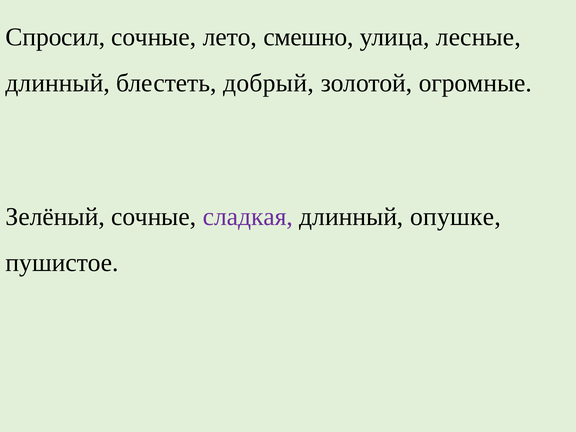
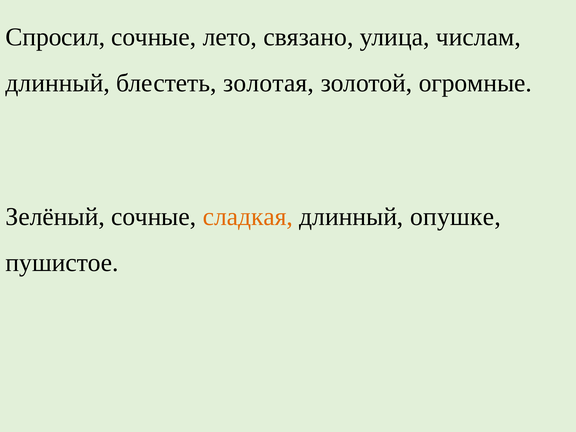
смешно: смешно -> связано
лесные: лесные -> числам
добрый: добрый -> золотая
сладкая colour: purple -> orange
